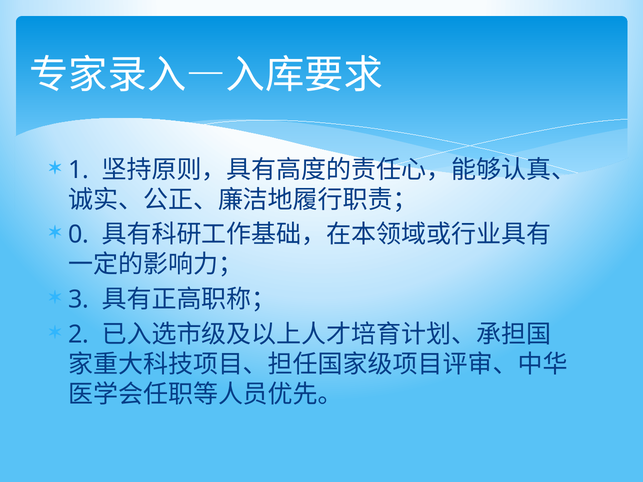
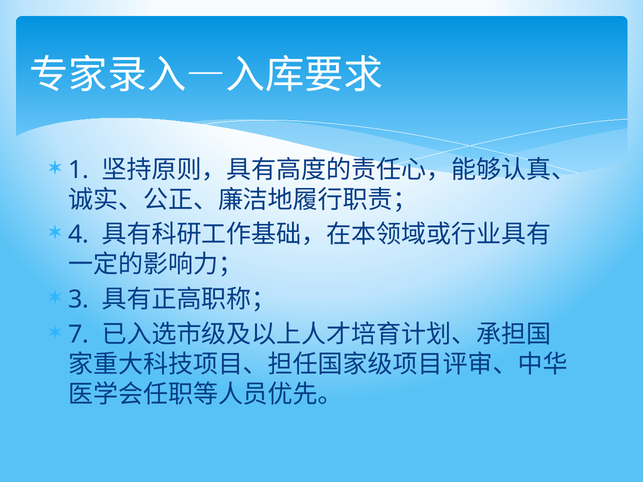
0: 0 -> 4
2: 2 -> 7
